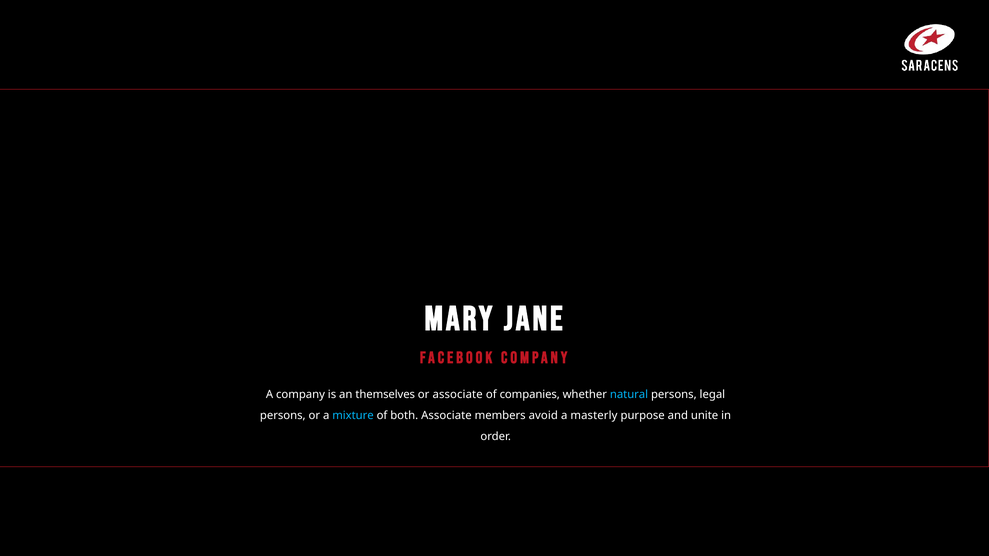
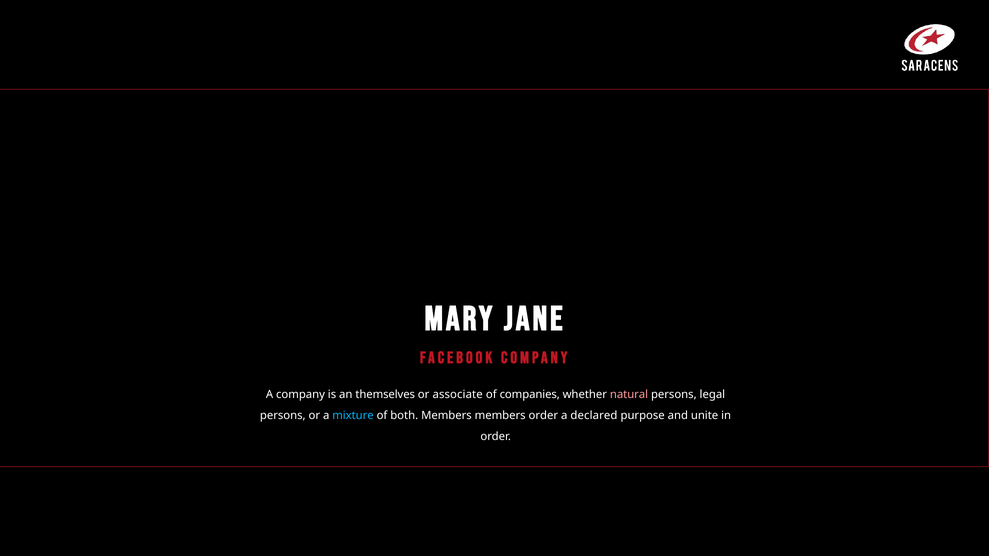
natural colour: light blue -> pink
both Associate: Associate -> Members
members avoid: avoid -> order
masterly: masterly -> declared
